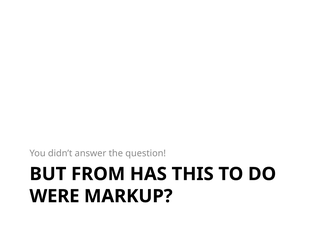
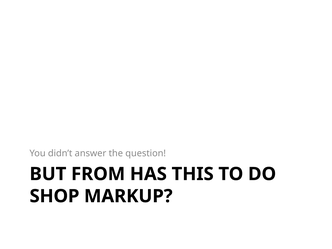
WERE: WERE -> SHOP
